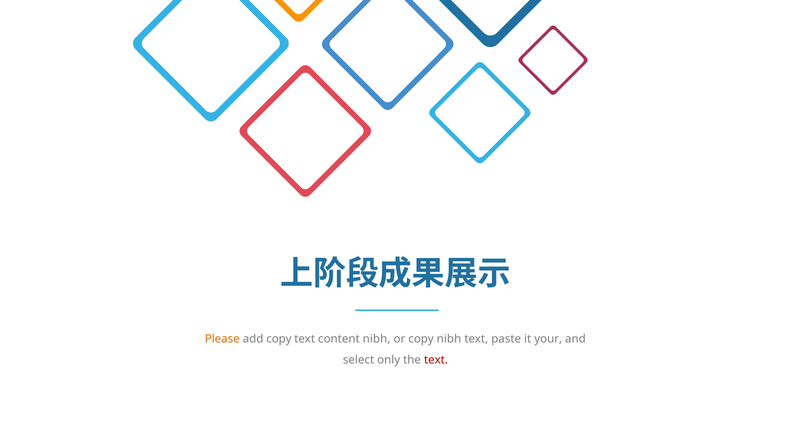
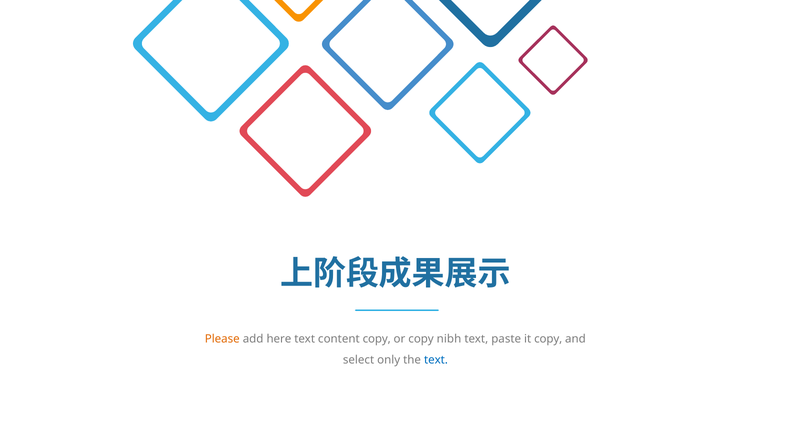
add copy: copy -> here
content nibh: nibh -> copy
it your: your -> copy
text at (436, 360) colour: red -> blue
